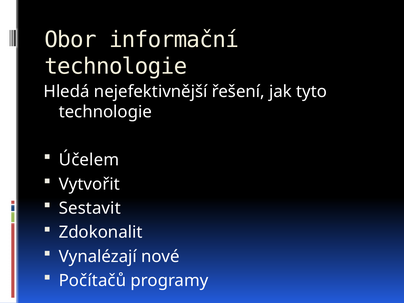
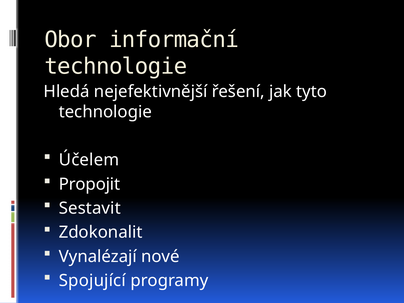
Vytvořit: Vytvořit -> Propojit
Počítačů: Počítačů -> Spojující
